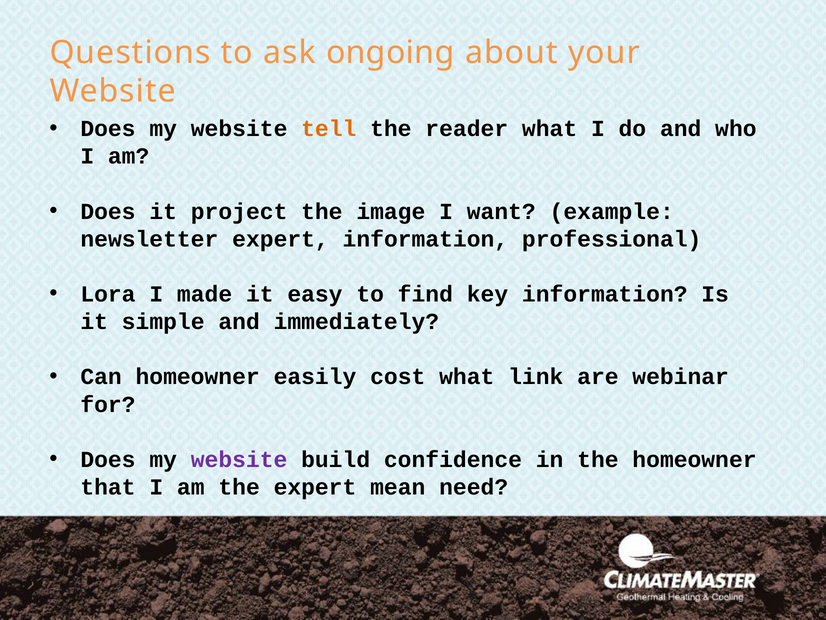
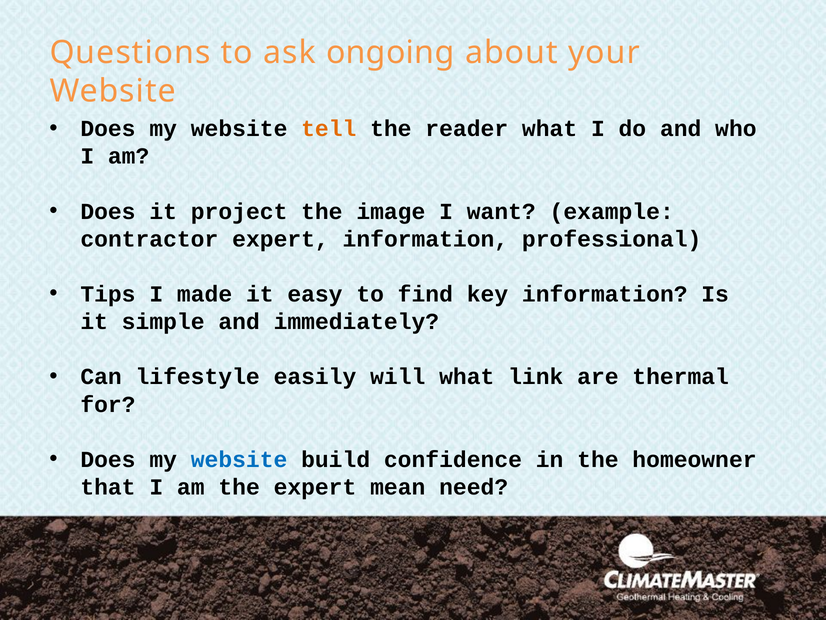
newsletter: newsletter -> contractor
Lora: Lora -> Tips
Can homeowner: homeowner -> lifestyle
cost: cost -> will
webinar: webinar -> thermal
website at (239, 459) colour: purple -> blue
